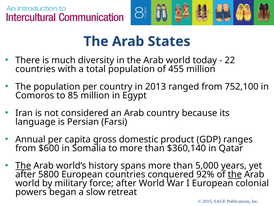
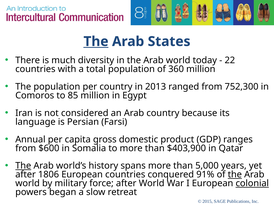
The at (96, 41) underline: none -> present
455: 455 -> 360
752,100: 752,100 -> 752,300
$360,140: $360,140 -> $403,900
5800: 5800 -> 1806
92%: 92% -> 91%
colonial underline: none -> present
